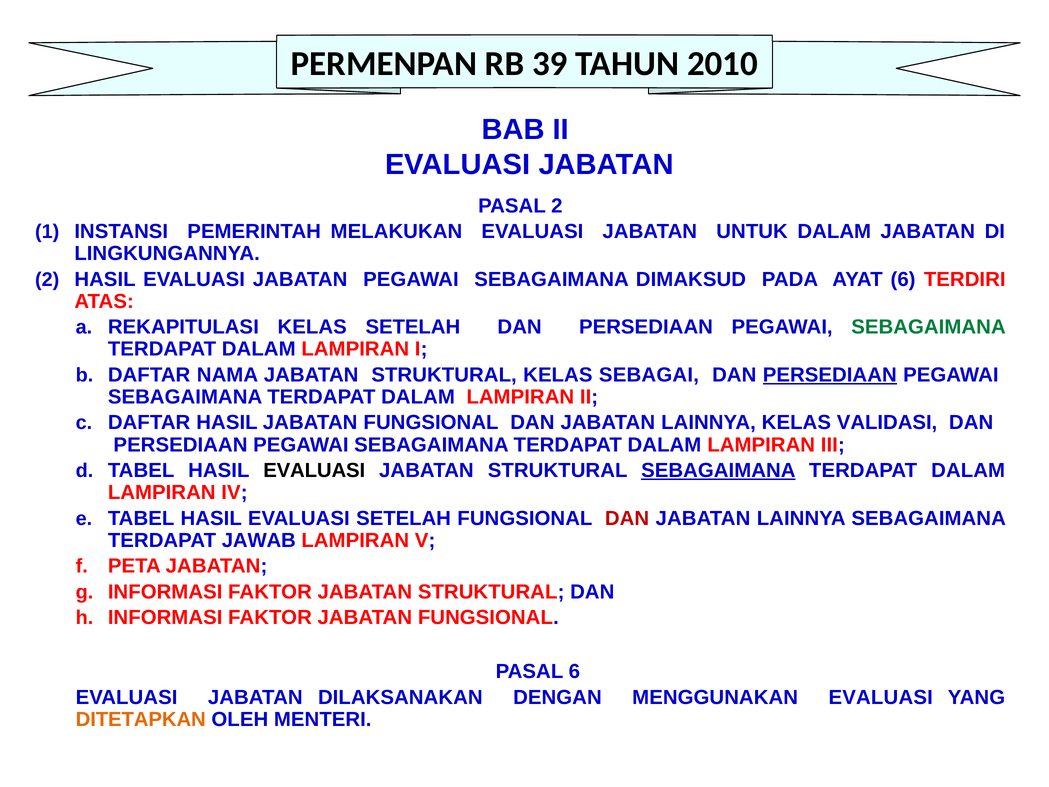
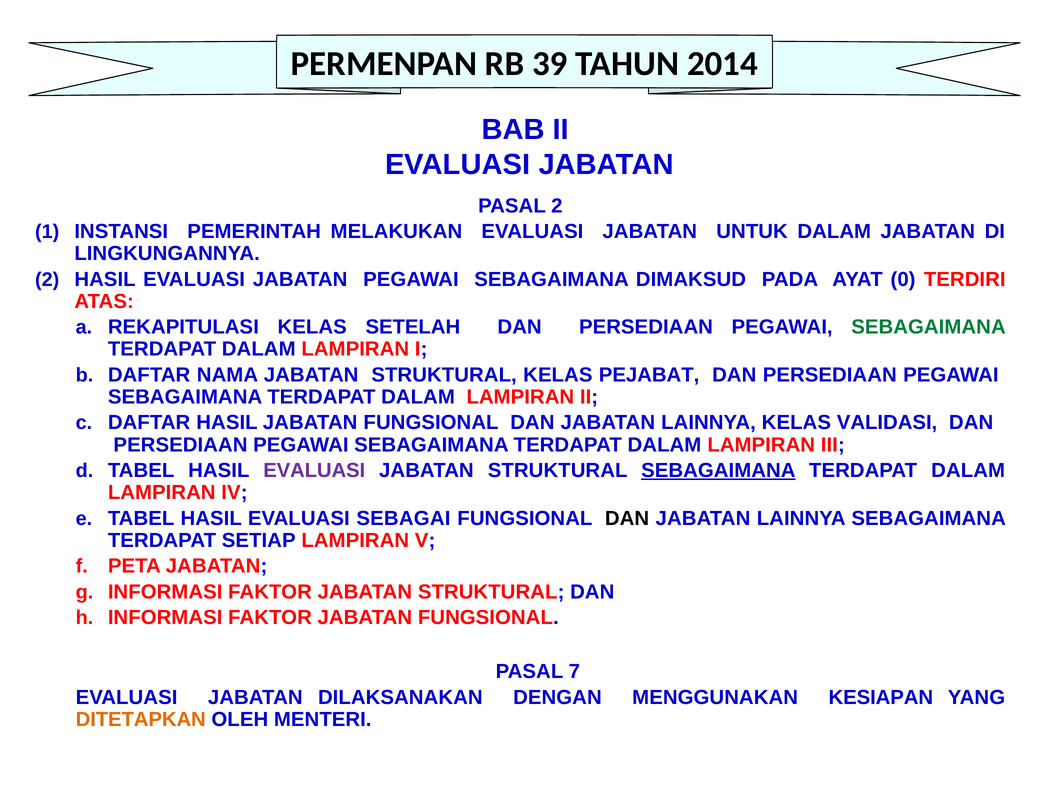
2010: 2010 -> 2014
AYAT 6: 6 -> 0
SEBAGAI: SEBAGAI -> PEJABAT
PERSEDIAAN at (830, 375) underline: present -> none
EVALUASI at (314, 470) colour: black -> purple
EVALUASI SETELAH: SETELAH -> SEBAGAI
DAN at (627, 518) colour: red -> black
JAWAB: JAWAB -> SETIAP
PASAL 6: 6 -> 7
MENGGUNAKAN EVALUASI: EVALUASI -> KESIAPAN
